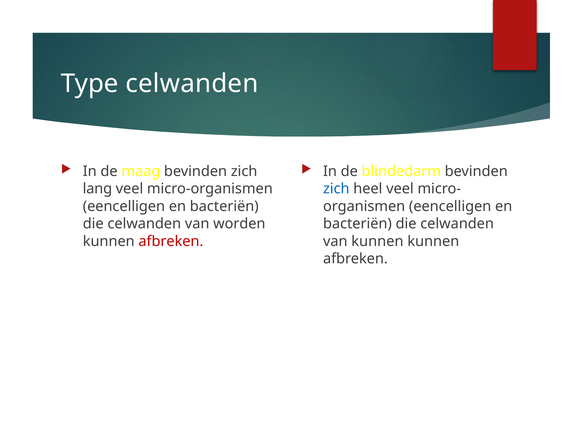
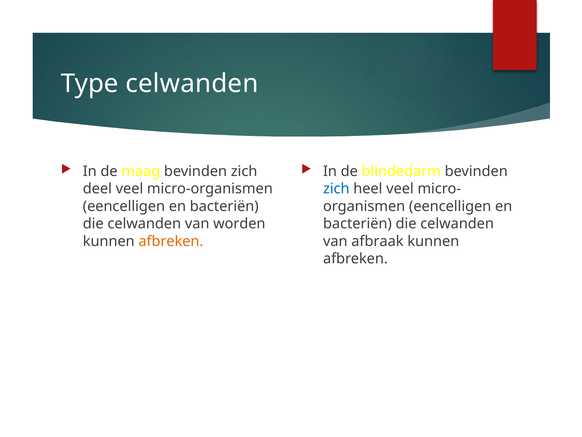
lang: lang -> deel
afbreken at (171, 241) colour: red -> orange
van kunnen: kunnen -> afbraak
